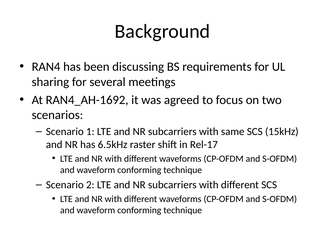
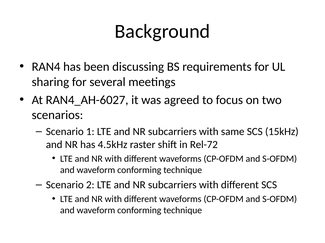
RAN4_AH-1692: RAN4_AH-1692 -> RAN4_AH-6027
6.5kHz: 6.5kHz -> 4.5kHz
Rel-17: Rel-17 -> Rel-72
